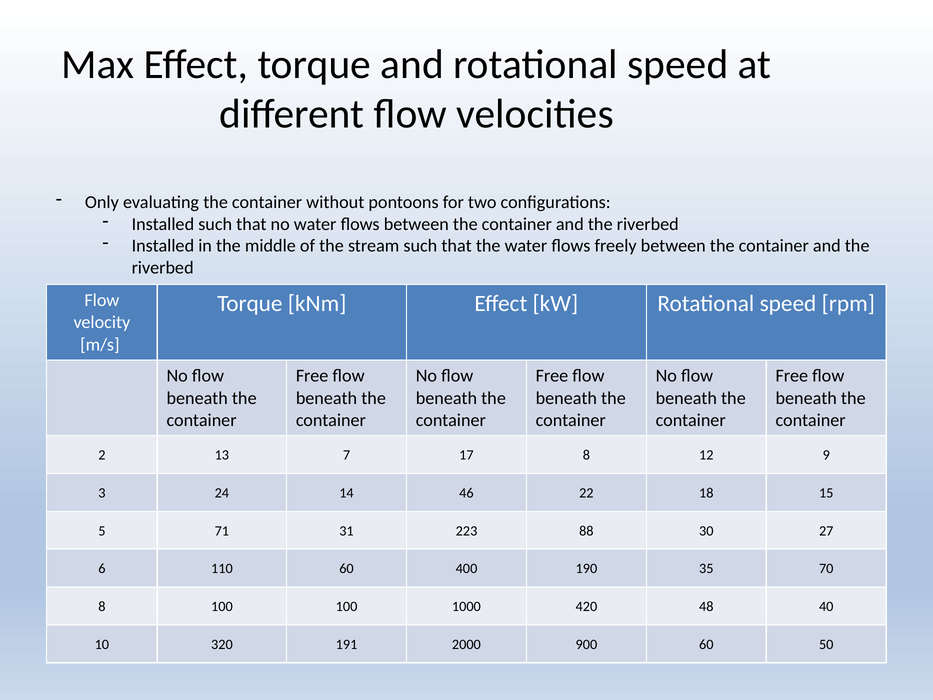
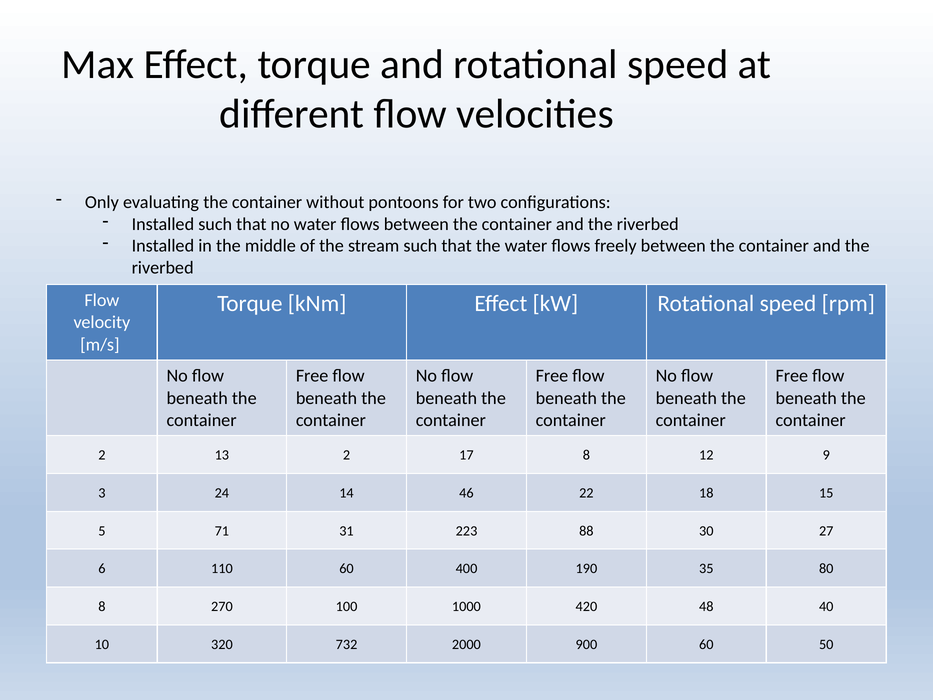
13 7: 7 -> 2
70: 70 -> 80
8 100: 100 -> 270
191: 191 -> 732
